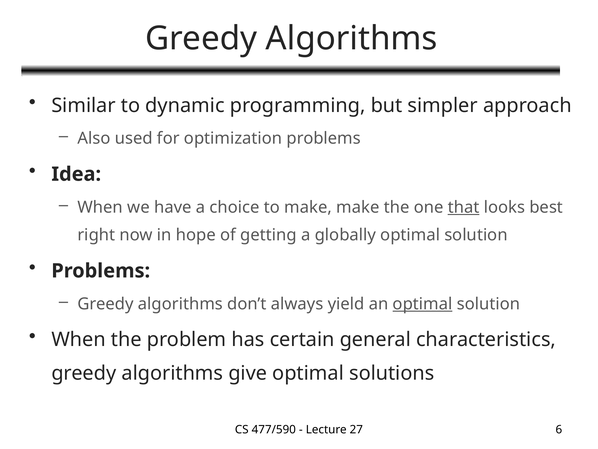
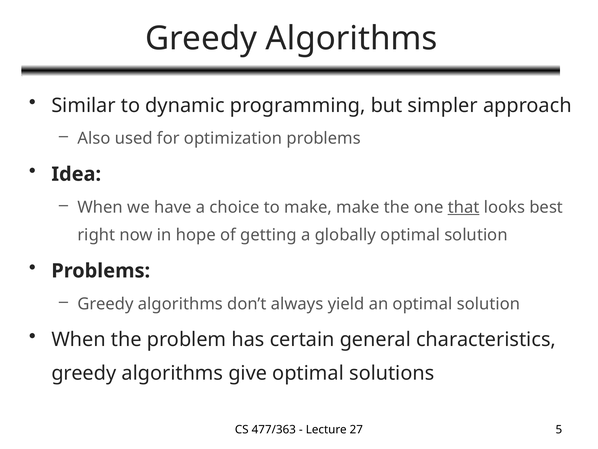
optimal at (423, 304) underline: present -> none
477/590: 477/590 -> 477/363
6: 6 -> 5
